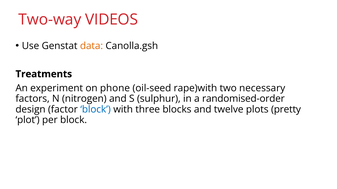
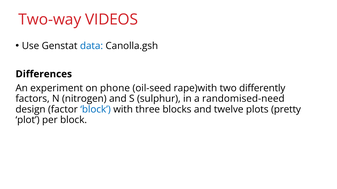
data colour: orange -> blue
Treatments: Treatments -> Differences
necessary: necessary -> differently
randomised-order: randomised-order -> randomised-need
